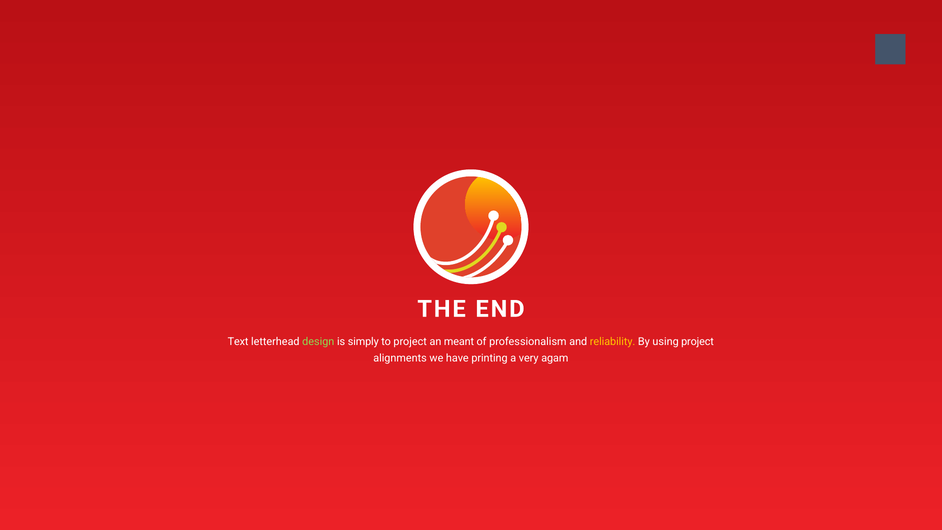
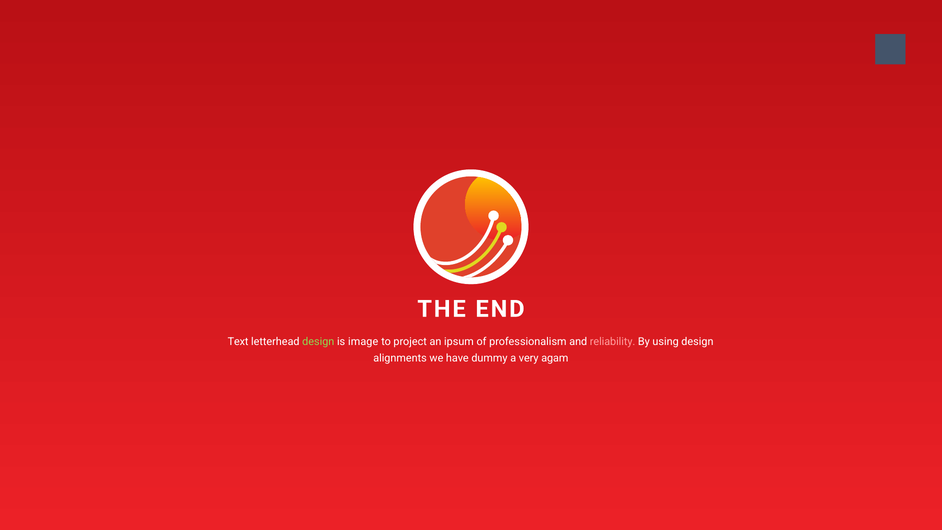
simply: simply -> image
meant: meant -> ipsum
reliability colour: yellow -> pink
using project: project -> design
printing: printing -> dummy
